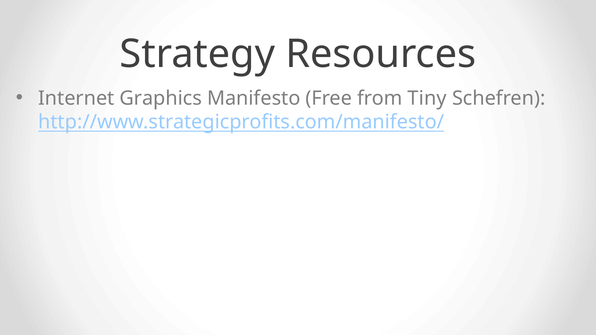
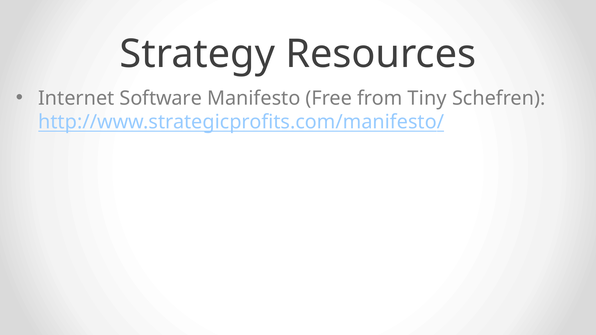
Graphics: Graphics -> Software
